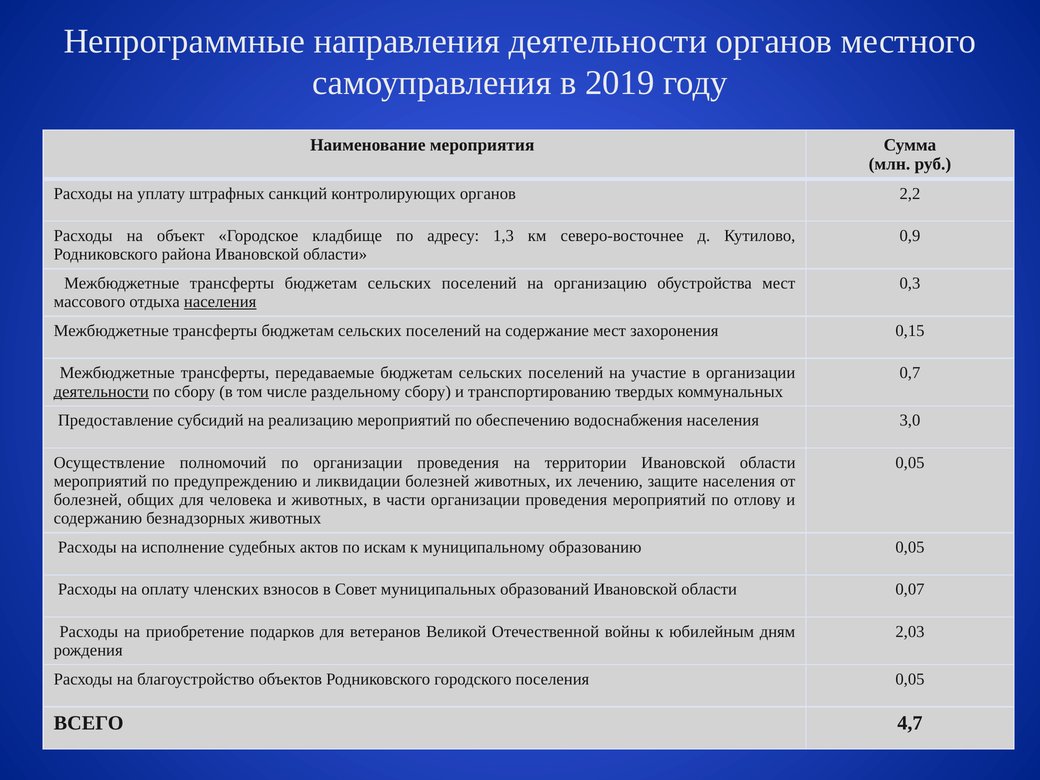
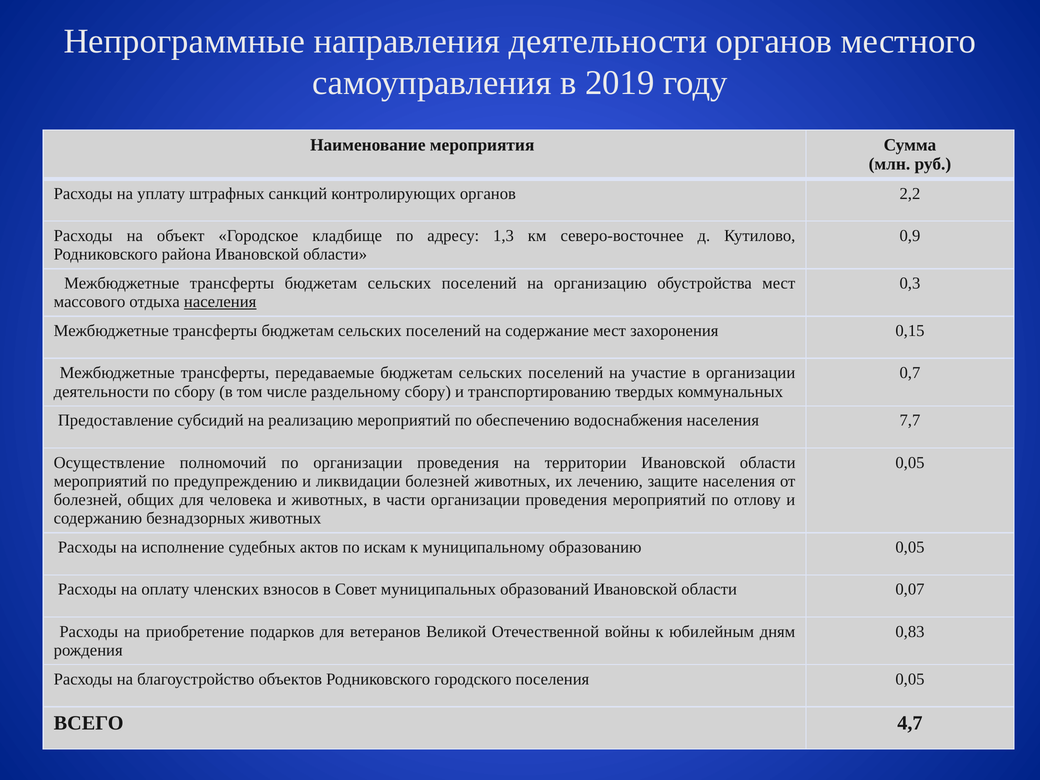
деятельности at (101, 392) underline: present -> none
3,0: 3,0 -> 7,7
2,03: 2,03 -> 0,83
